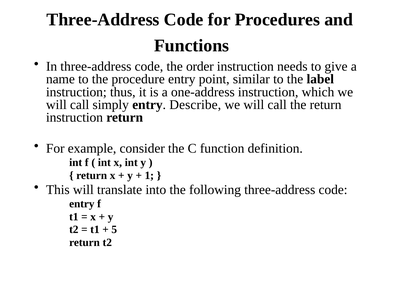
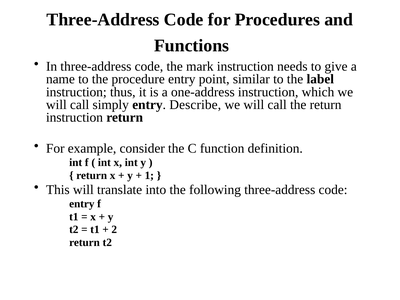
order: order -> mark
5: 5 -> 2
